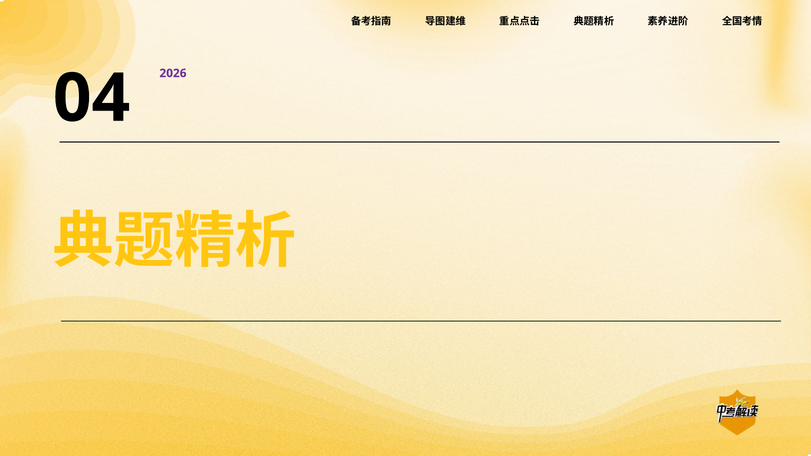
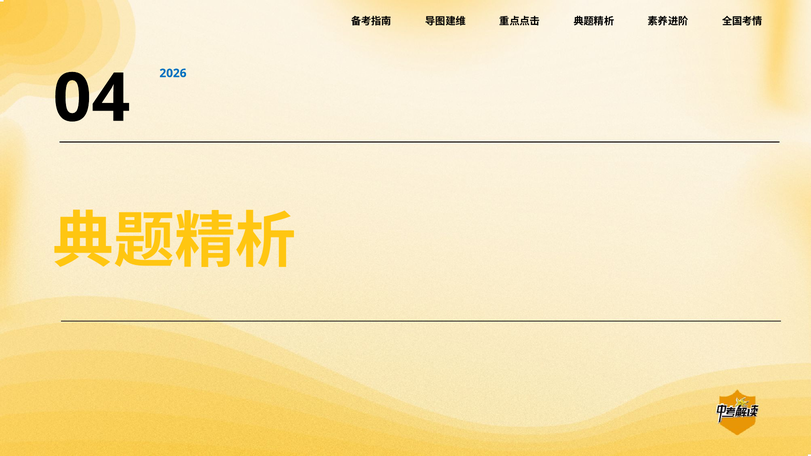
2026 colour: purple -> blue
